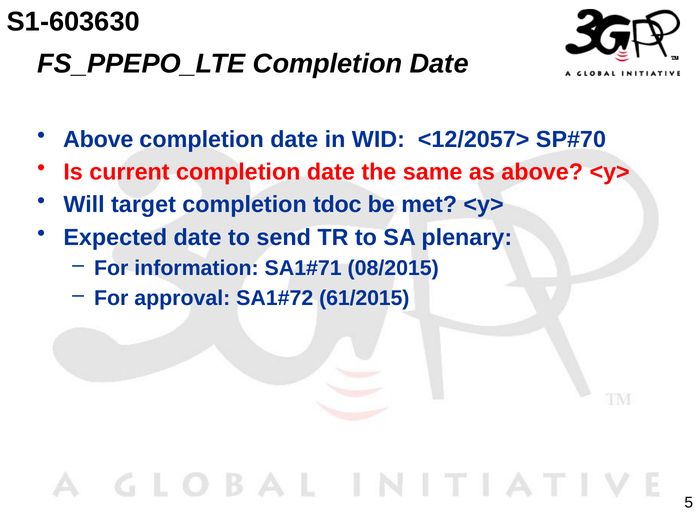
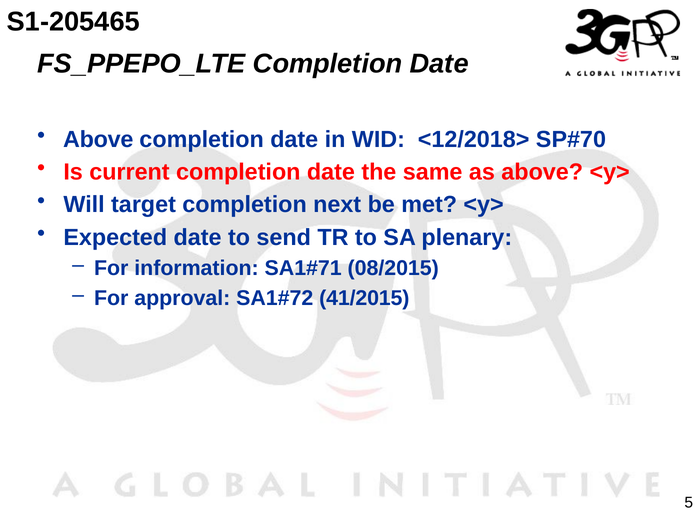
S1-603630: S1-603630 -> S1-205465
<12/2057>: <12/2057> -> <12/2018>
tdoc: tdoc -> next
61/2015: 61/2015 -> 41/2015
